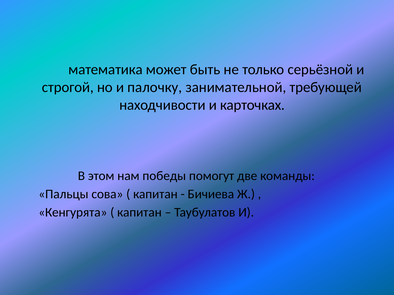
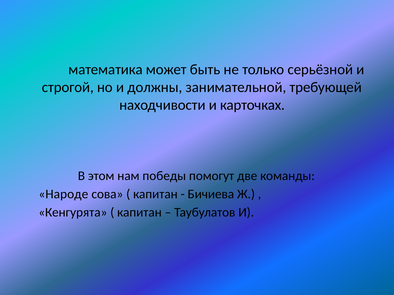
палочку: палочку -> должны
Пальцы: Пальцы -> Народе
